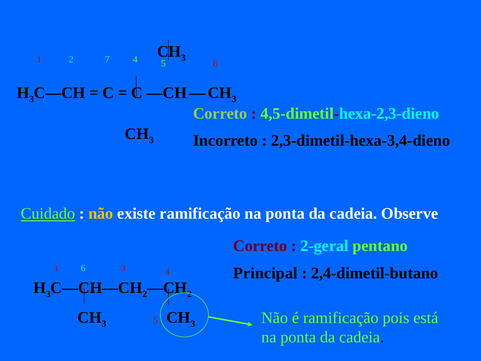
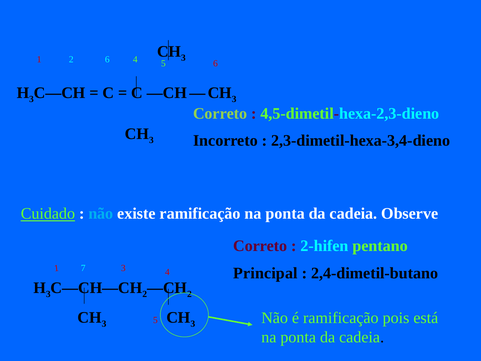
2 7: 7 -> 6
não at (101, 214) colour: yellow -> light blue
2-geral: 2-geral -> 2-hifen
1 6: 6 -> 7
